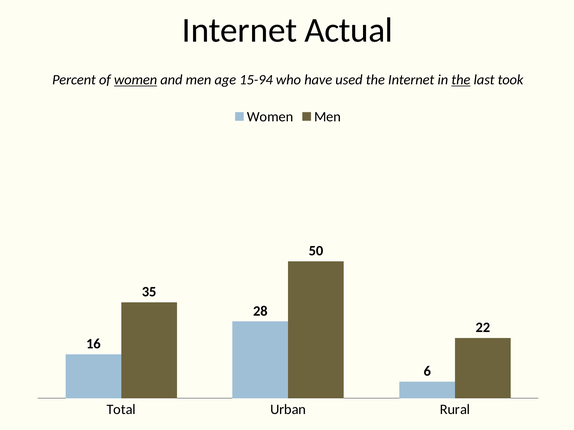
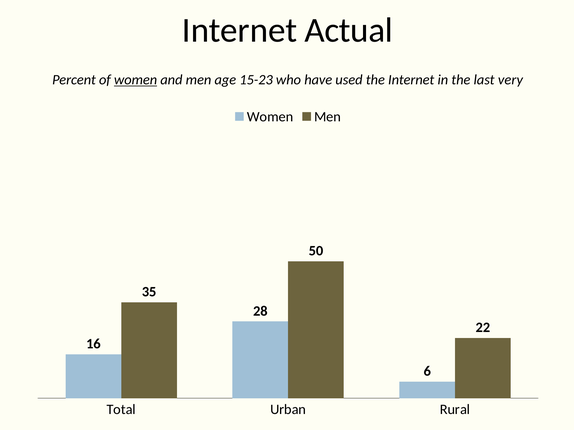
15-94: 15-94 -> 15-23
the at (461, 80) underline: present -> none
took: took -> very
